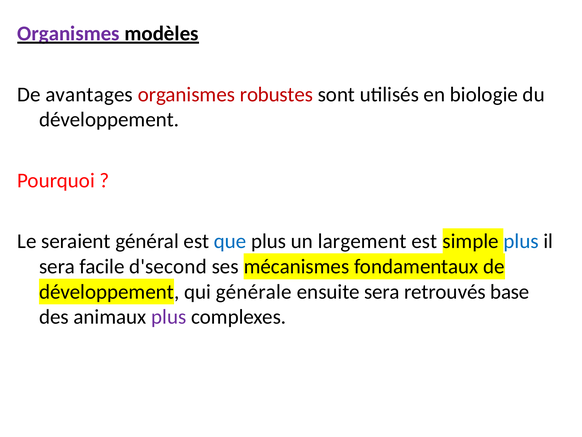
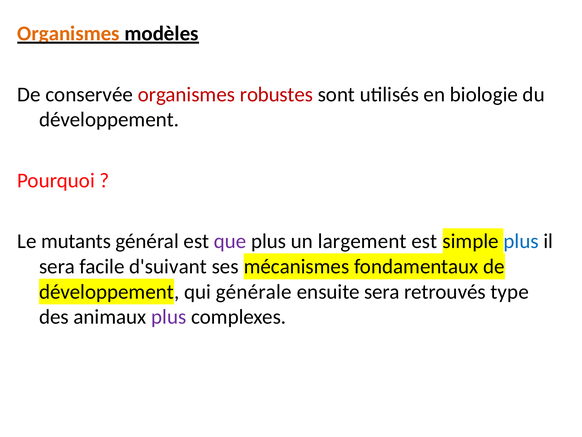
Organismes at (68, 34) colour: purple -> orange
avantages: avantages -> conservée
seraient: seraient -> mutants
que colour: blue -> purple
d'second: d'second -> d'suivant
base: base -> type
